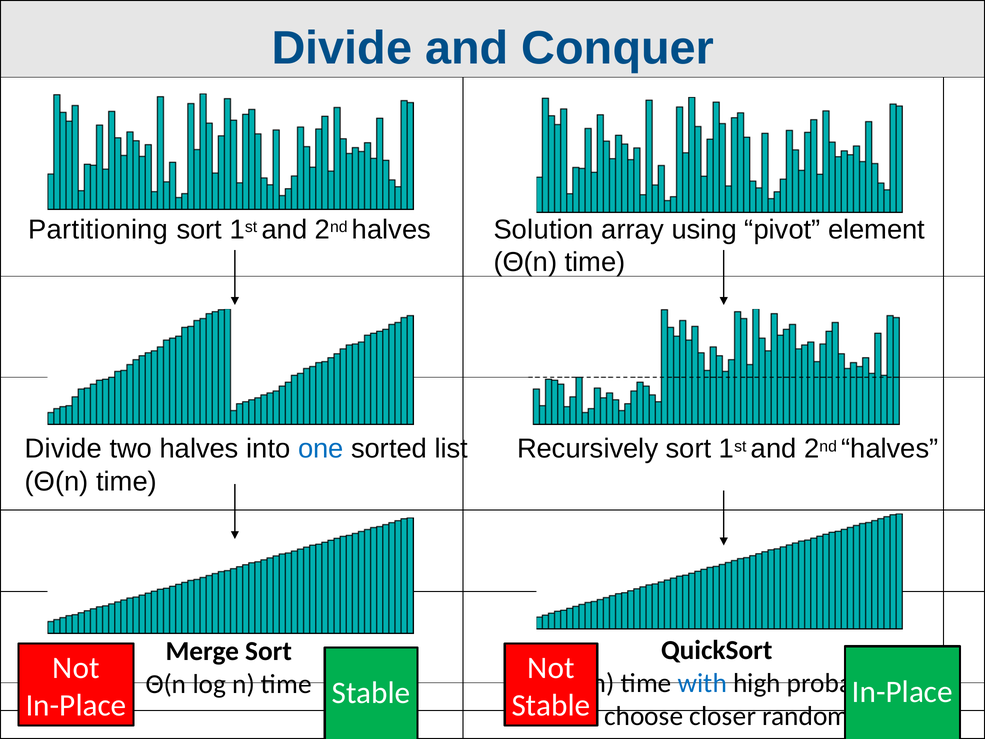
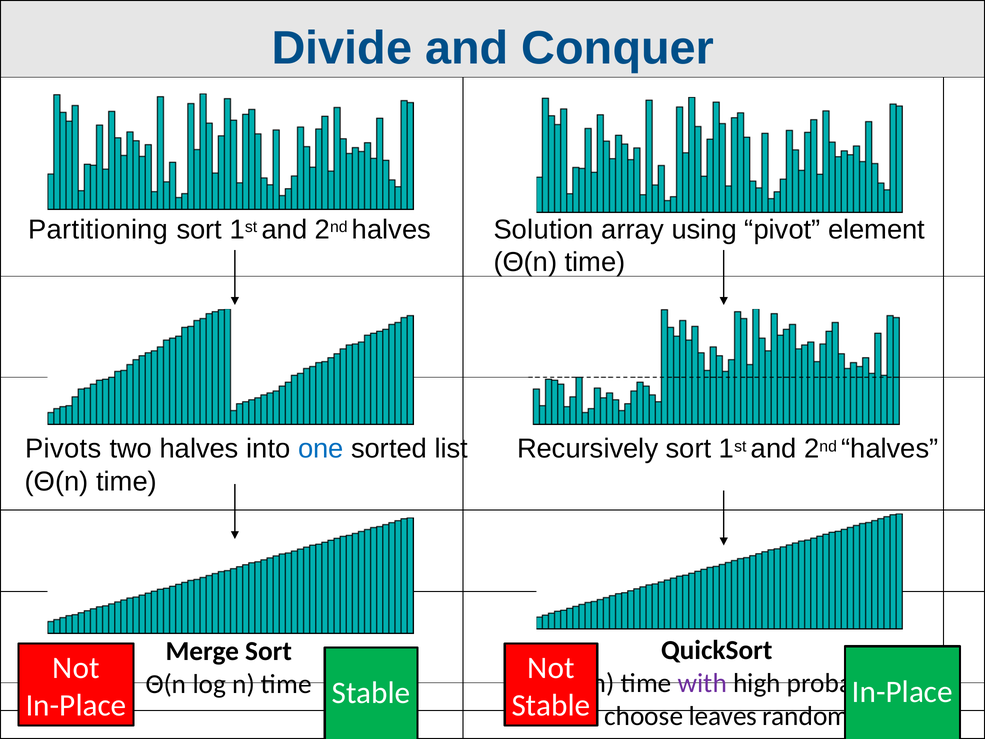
Divide at (63, 449): Divide -> Pivots
with colour: blue -> purple
closer: closer -> leaves
